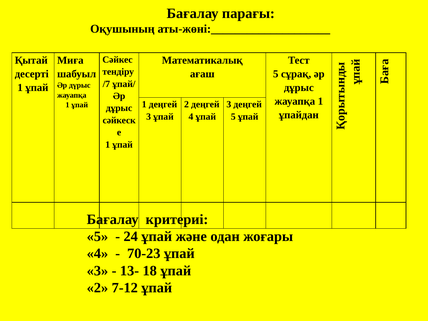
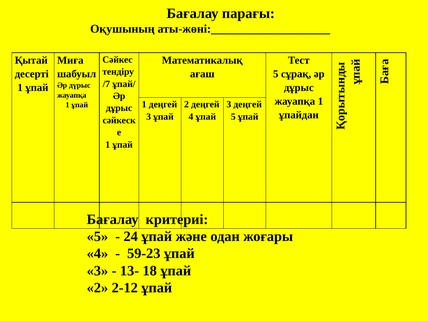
70-23: 70-23 -> 59-23
7-12: 7-12 -> 2-12
